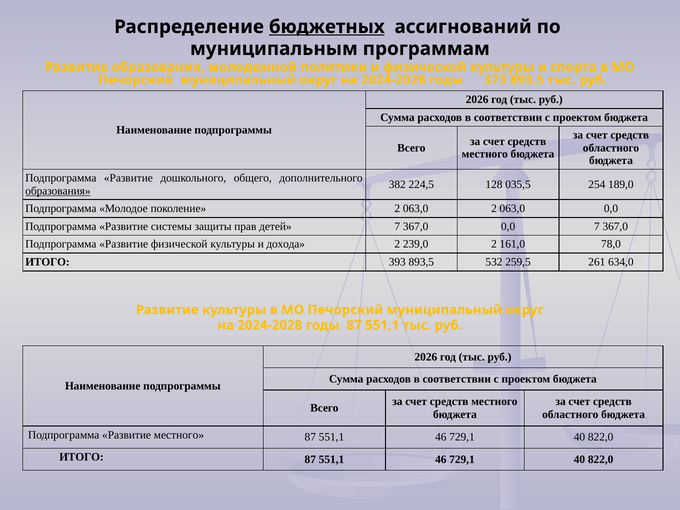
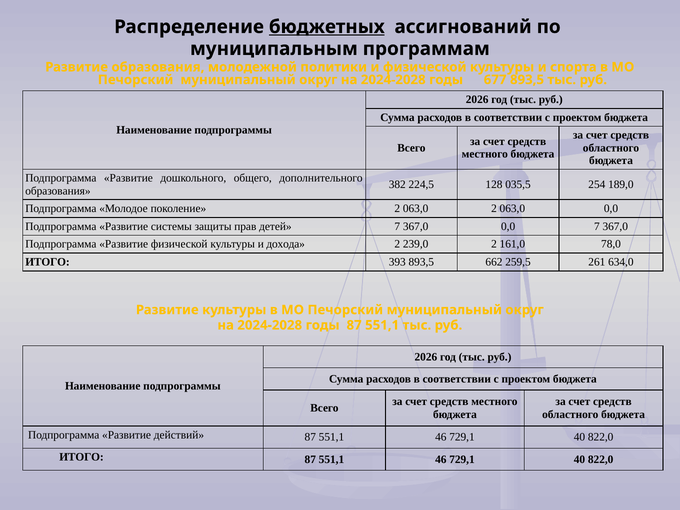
373: 373 -> 677
образования at (58, 191) underline: present -> none
532: 532 -> 662
Развитие местного: местного -> действий
